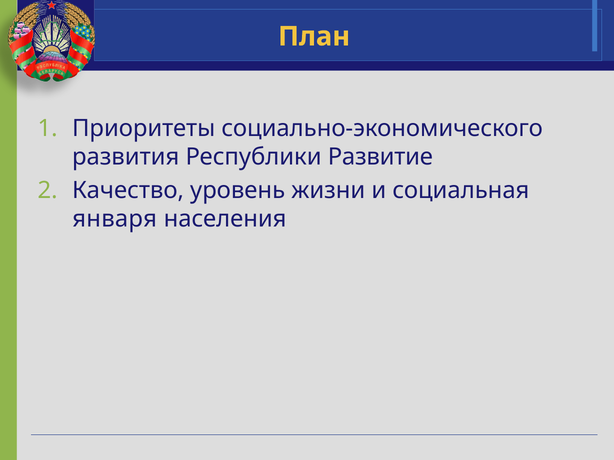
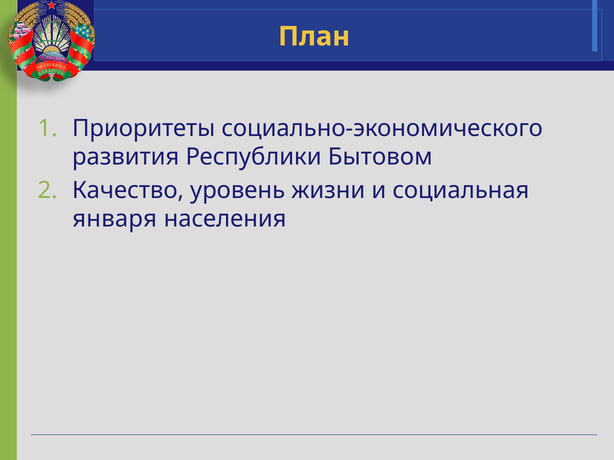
Развитие: Развитие -> Бытовом
